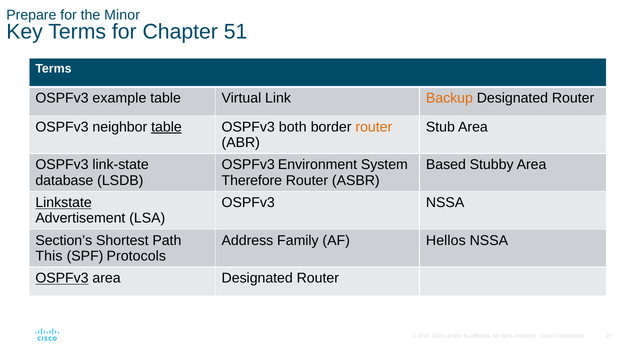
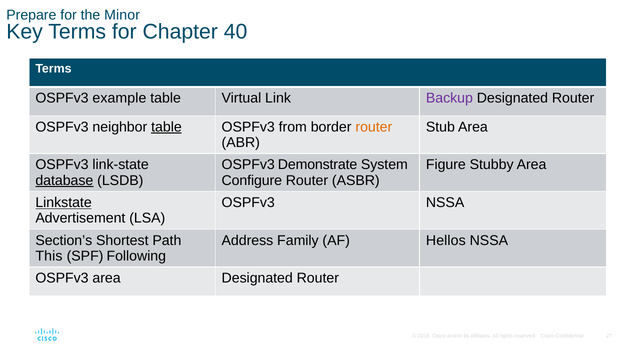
51: 51 -> 40
Backup colour: orange -> purple
both: both -> from
Environment: Environment -> Demonstrate
Based: Based -> Figure
database underline: none -> present
Therefore: Therefore -> Configure
Protocols: Protocols -> Following
OSPFv3 at (62, 278) underline: present -> none
